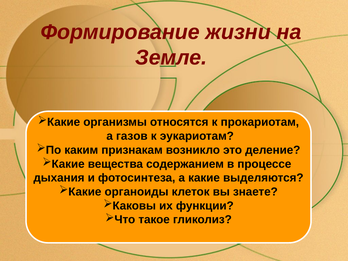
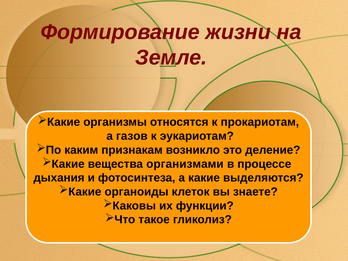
содержанием: содержанием -> организмами
